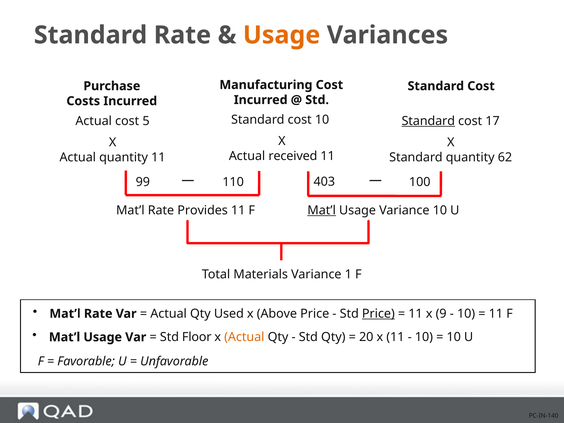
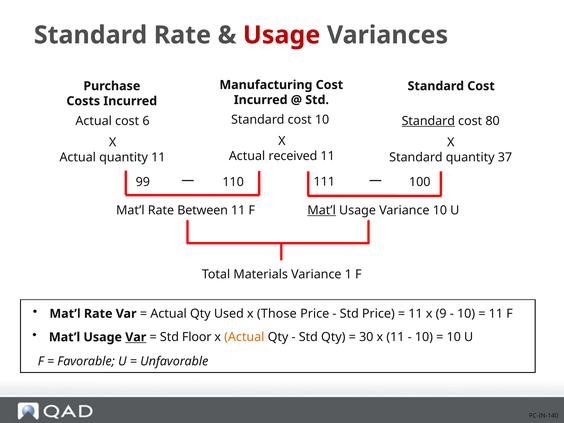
Usage at (282, 35) colour: orange -> red
5: 5 -> 6
17: 17 -> 80
62: 62 -> 37
403: 403 -> 111
Provides: Provides -> Between
Above: Above -> Those
Price at (378, 314) underline: present -> none
Var at (136, 337) underline: none -> present
20: 20 -> 30
